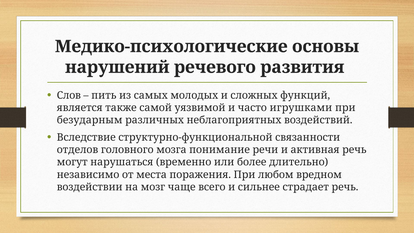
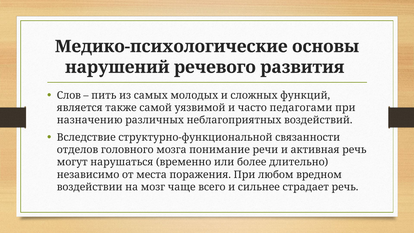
игрушками: игрушками -> педагогами
безударным: безударным -> назначению
